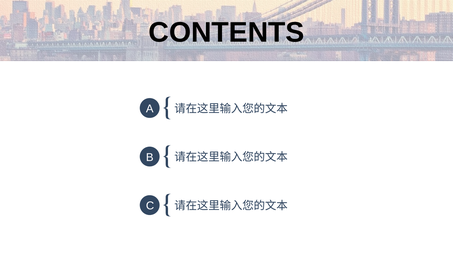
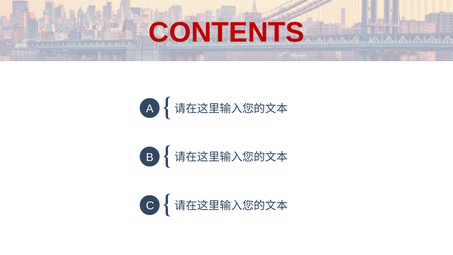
CONTENTS colour: black -> red
